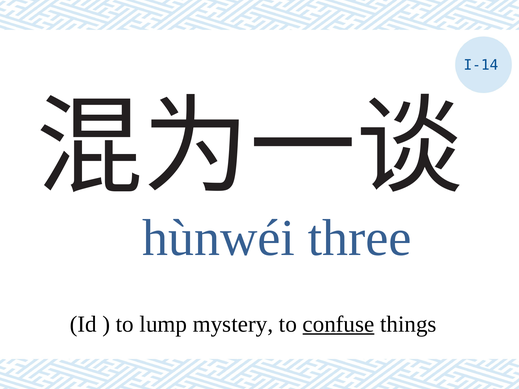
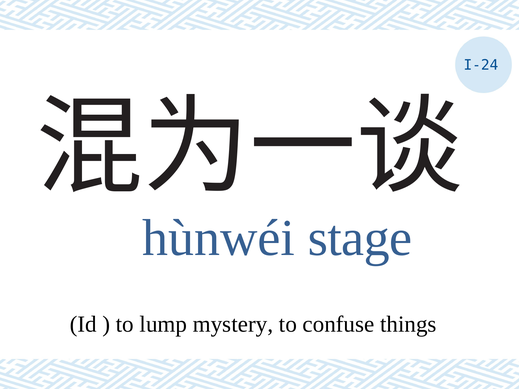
I-14: I-14 -> I-24
three: three -> stage
confuse underline: present -> none
